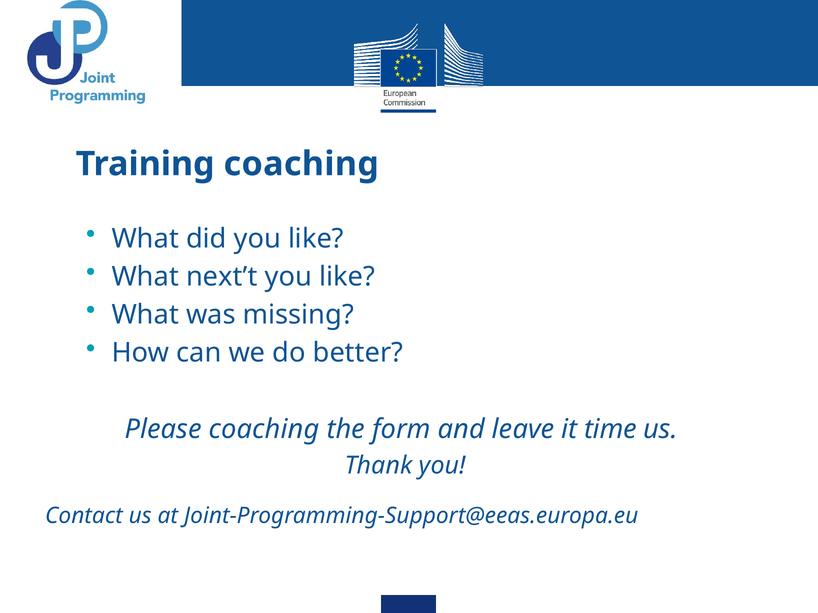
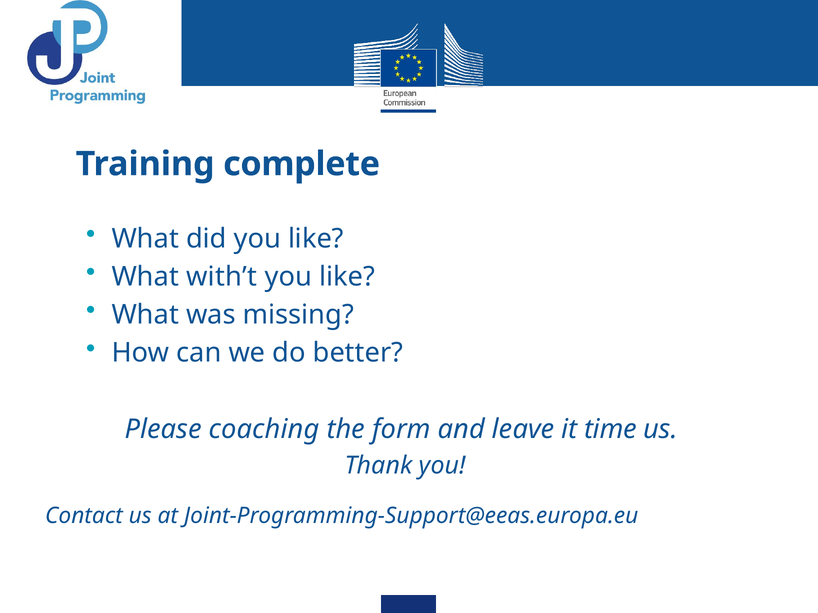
Training coaching: coaching -> complete
next’t: next’t -> with’t
